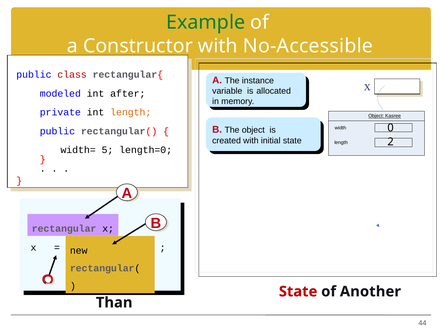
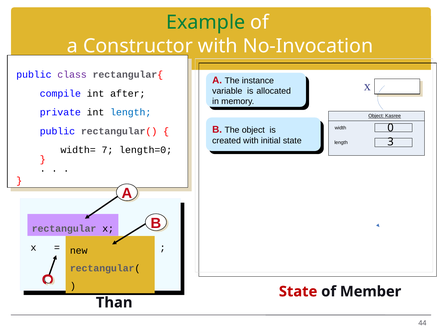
No-Accessible: No-Accessible -> No-Invocation
class colour: red -> purple
modeled: modeled -> compile
length at (131, 112) colour: orange -> blue
2: 2 -> 3
5: 5 -> 7
Another: Another -> Member
